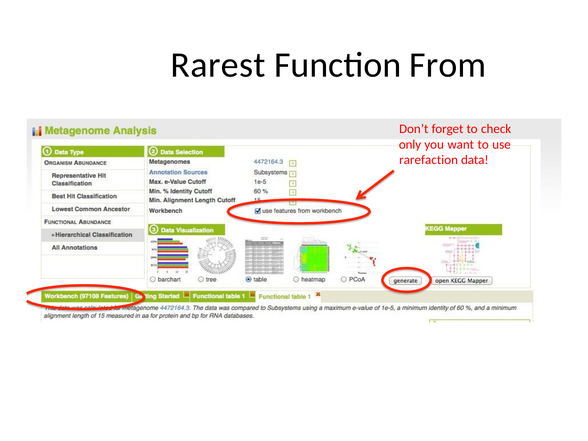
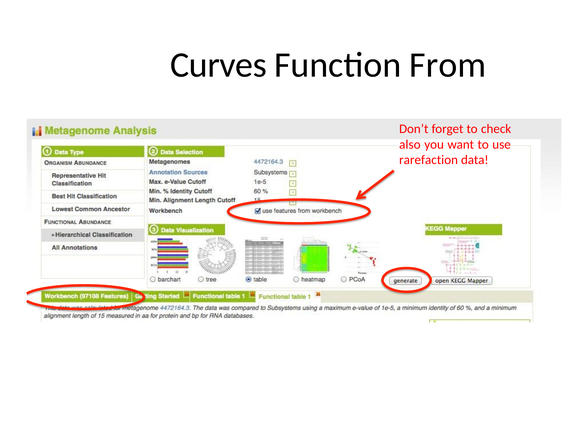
Rarest: Rarest -> Curves
only: only -> also
